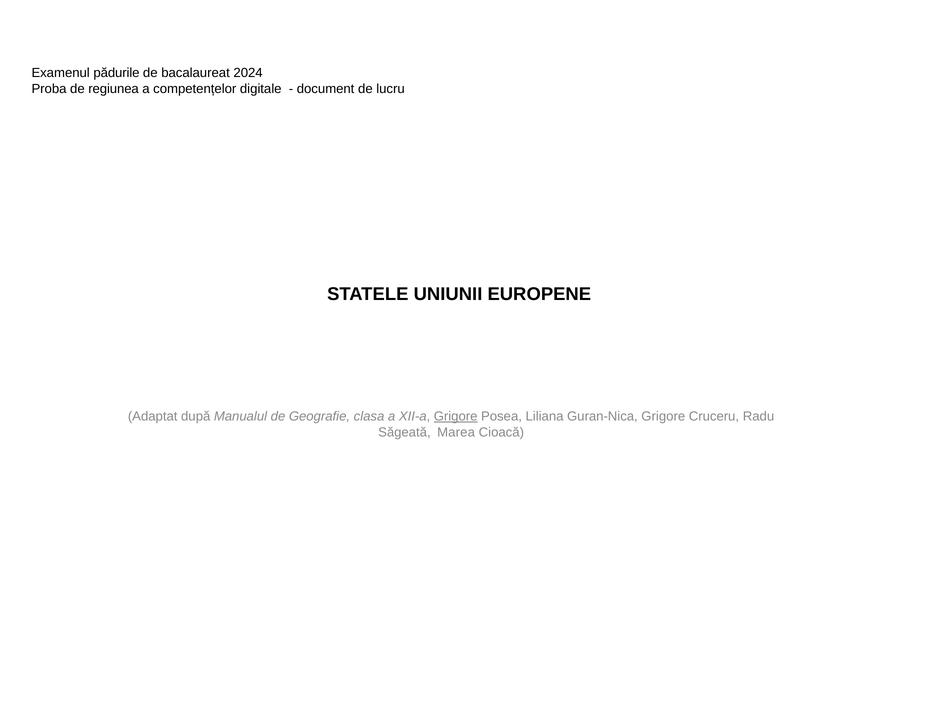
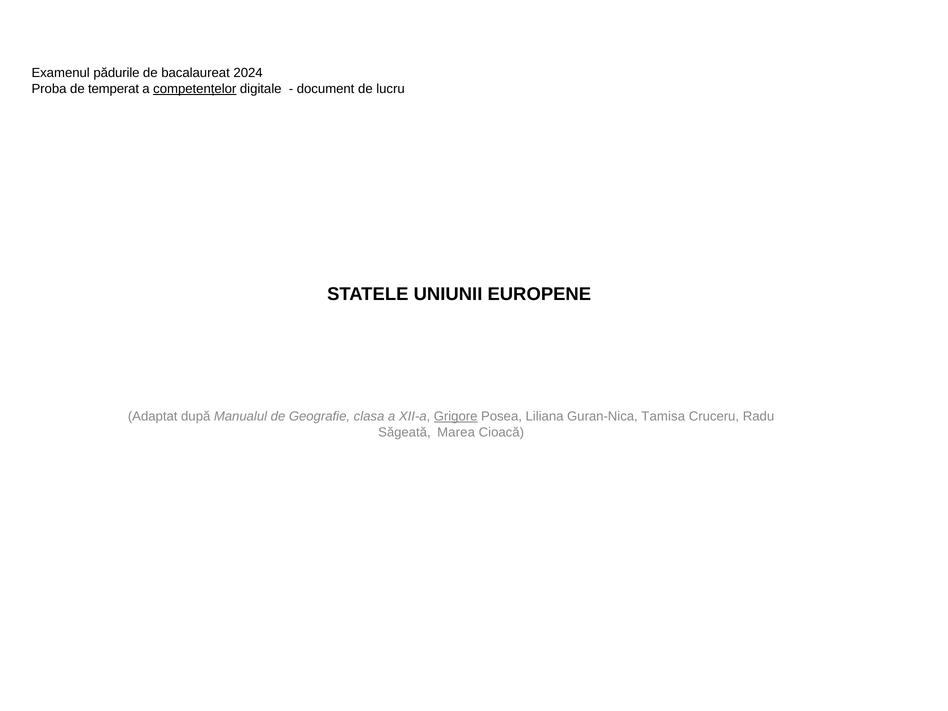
regiunea: regiunea -> temperat
competențelor underline: none -> present
Guran-Nica Grigore: Grigore -> Tamisa
